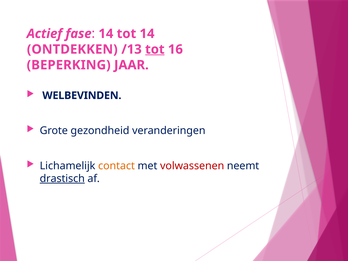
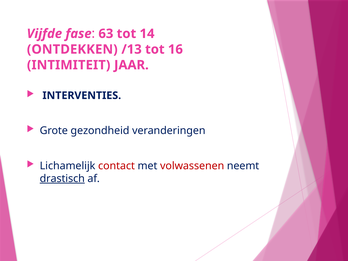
Actief: Actief -> Vijfde
14 at (106, 34): 14 -> 63
tot at (155, 49) underline: present -> none
BEPERKING: BEPERKING -> INTIMITEIT
WELBEVINDEN: WELBEVINDEN -> INTERVENTIES
contact colour: orange -> red
